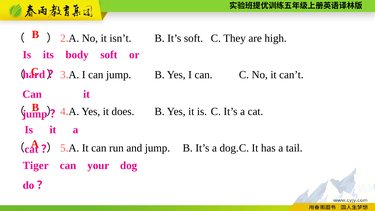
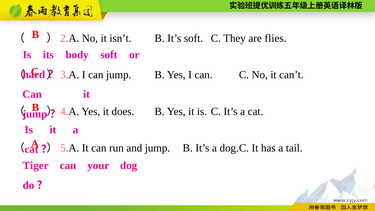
high: high -> flies
